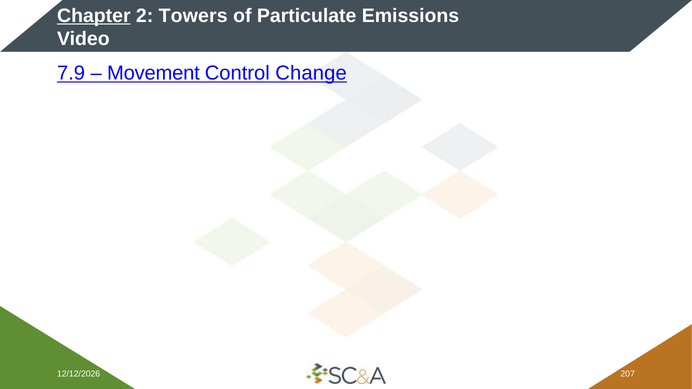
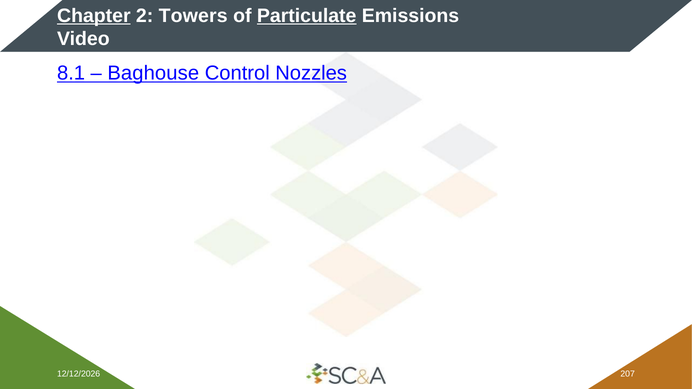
Particulate underline: none -> present
7.9: 7.9 -> 8.1
Movement: Movement -> Baghouse
Change: Change -> Nozzles
